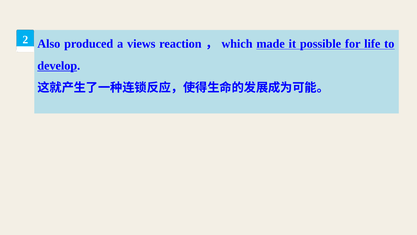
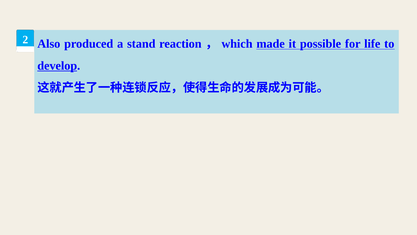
views: views -> stand
